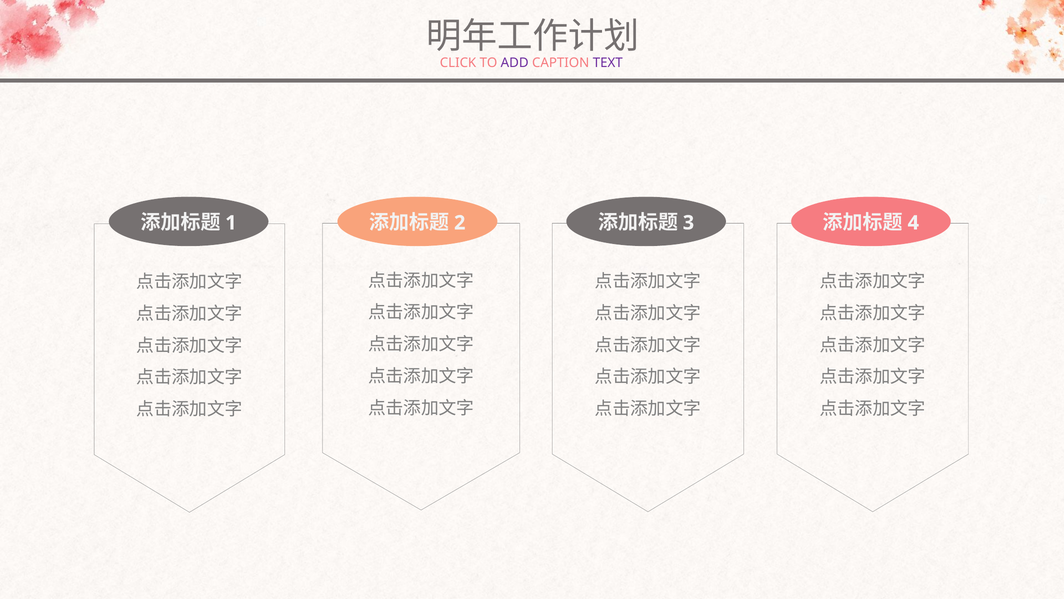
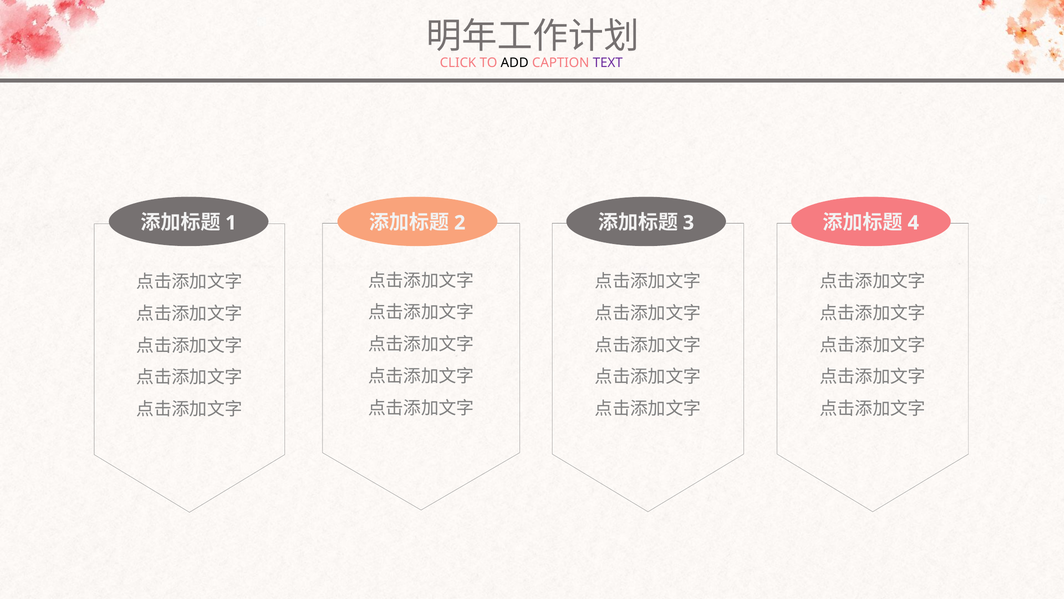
ADD colour: purple -> black
